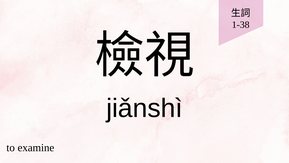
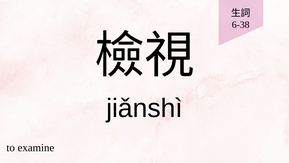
1-38: 1-38 -> 6-38
